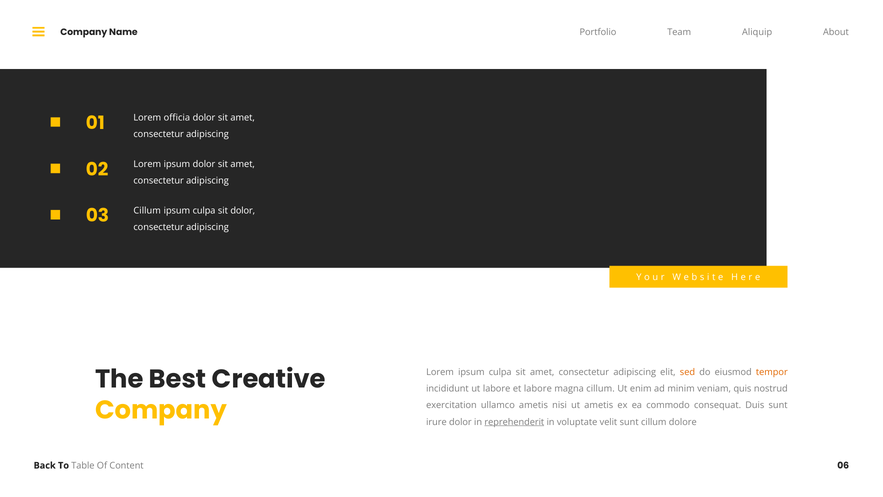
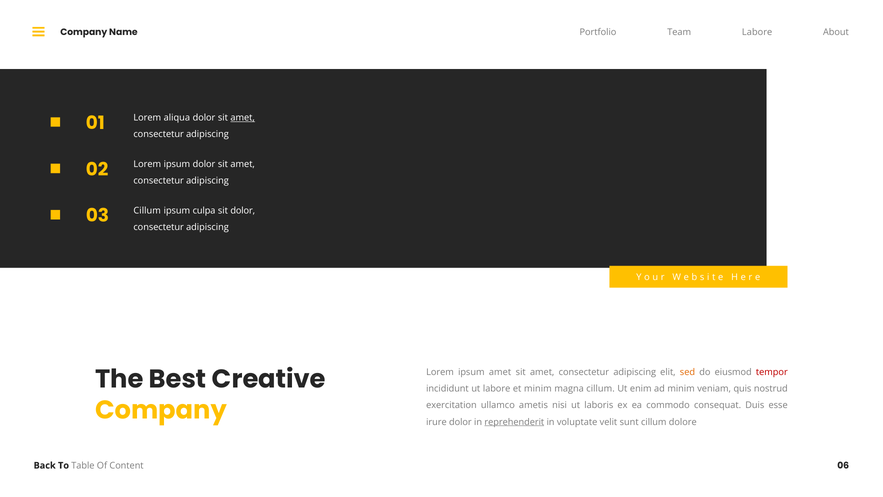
Aliquip at (757, 32): Aliquip -> Labore
officia: officia -> aliqua
amet at (243, 118) underline: none -> present
Lorem ipsum culpa: culpa -> amet
tempor colour: orange -> red
et labore: labore -> minim
ut ametis: ametis -> laboris
Duis sunt: sunt -> esse
